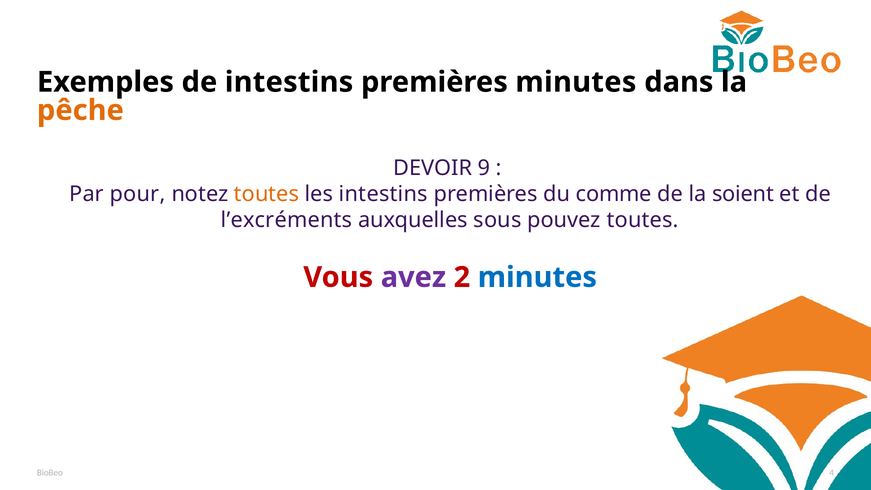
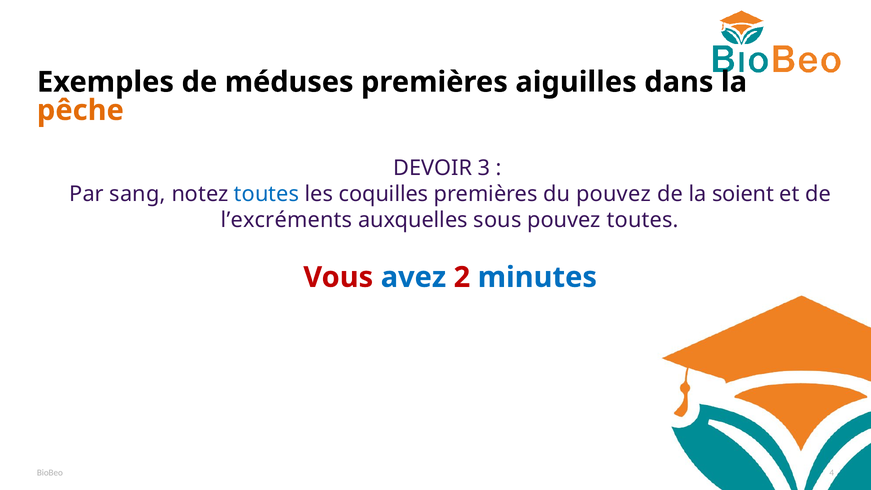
de intestins: intestins -> méduses
premières minutes: minutes -> aiguilles
9: 9 -> 3
pour: pour -> sang
toutes at (267, 194) colour: orange -> blue
les intestins: intestins -> coquilles
du comme: comme -> pouvez
avez colour: purple -> blue
